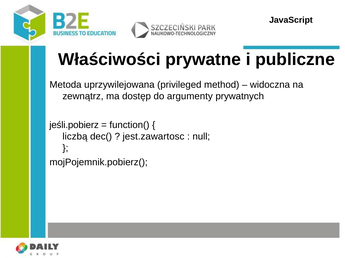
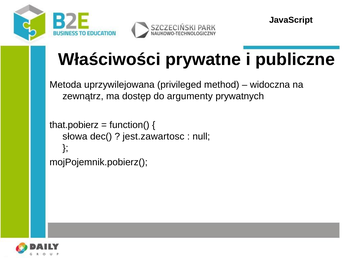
jeśli.pobierz: jeśli.pobierz -> that.pobierz
liczbą: liczbą -> słowa
